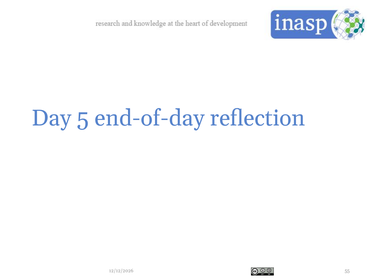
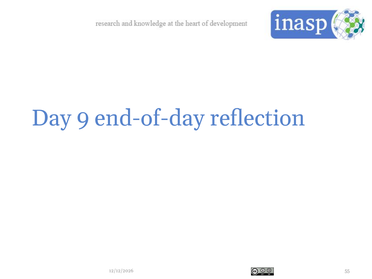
5: 5 -> 9
